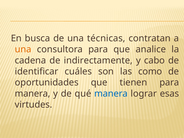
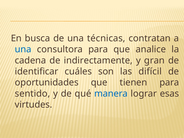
una at (23, 49) colour: orange -> blue
cabo: cabo -> gran
como: como -> difícil
manera at (33, 94): manera -> sentido
